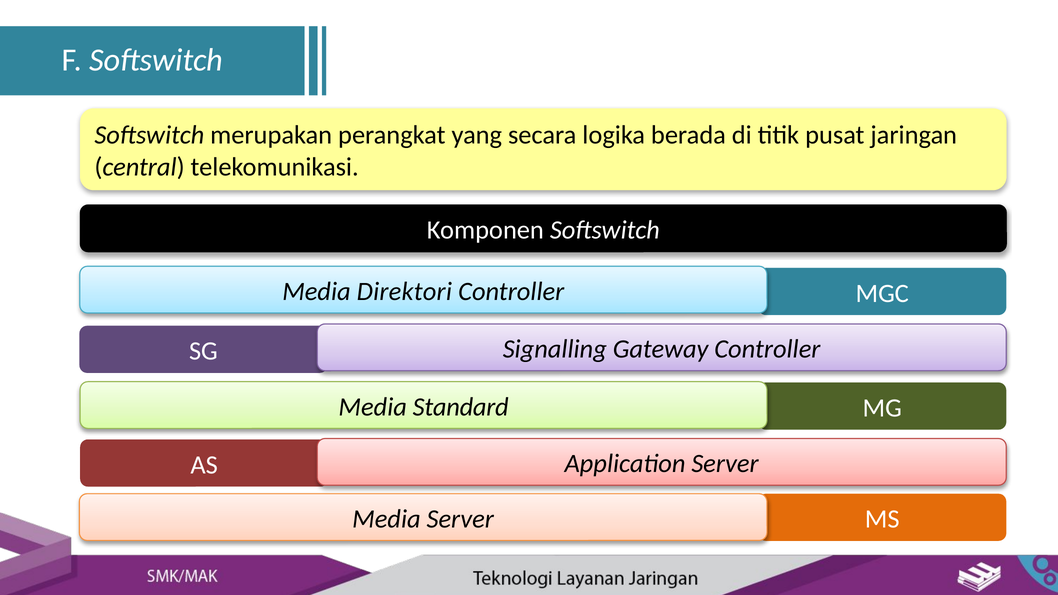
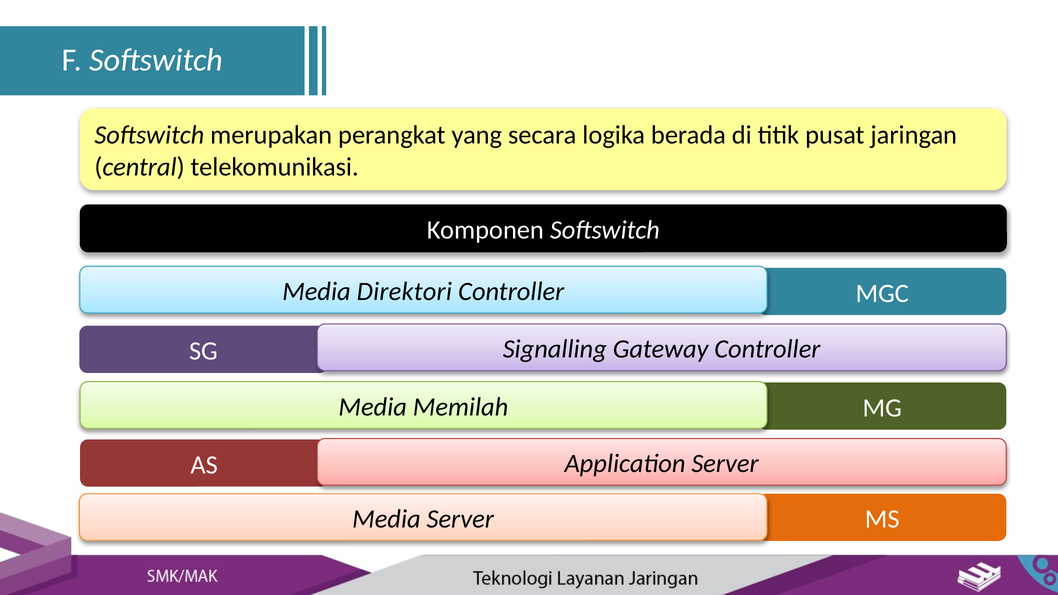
Standard: Standard -> Memilah
